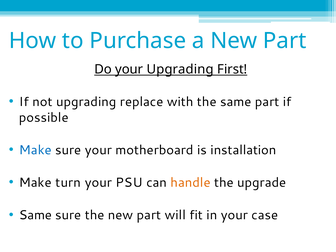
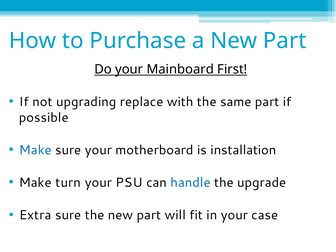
your Upgrading: Upgrading -> Mainboard
handle colour: orange -> blue
Same at (35, 215): Same -> Extra
